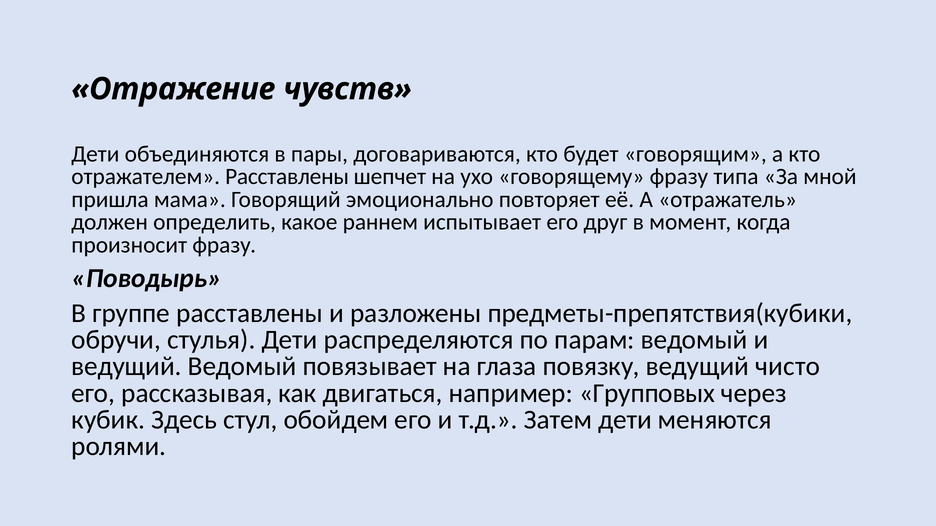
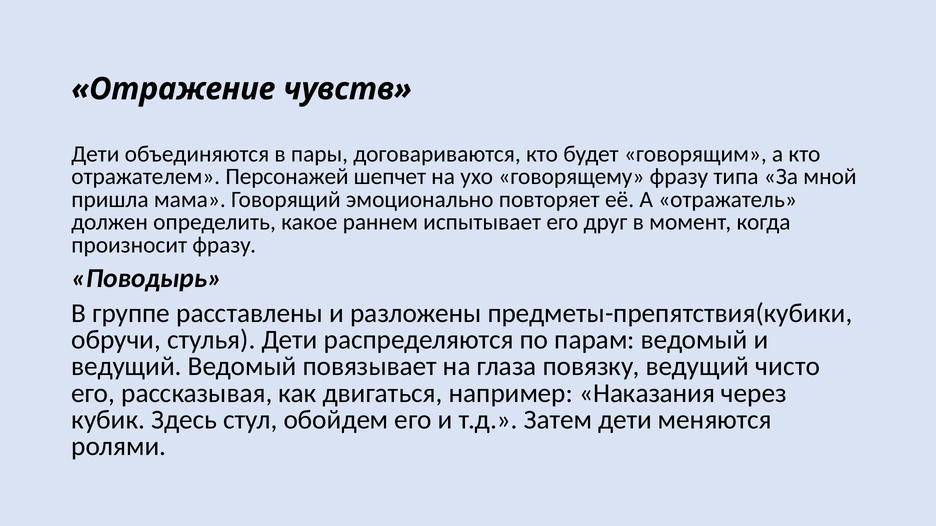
отражателем Расставлены: Расставлены -> Персонажей
Групповых: Групповых -> Наказания
